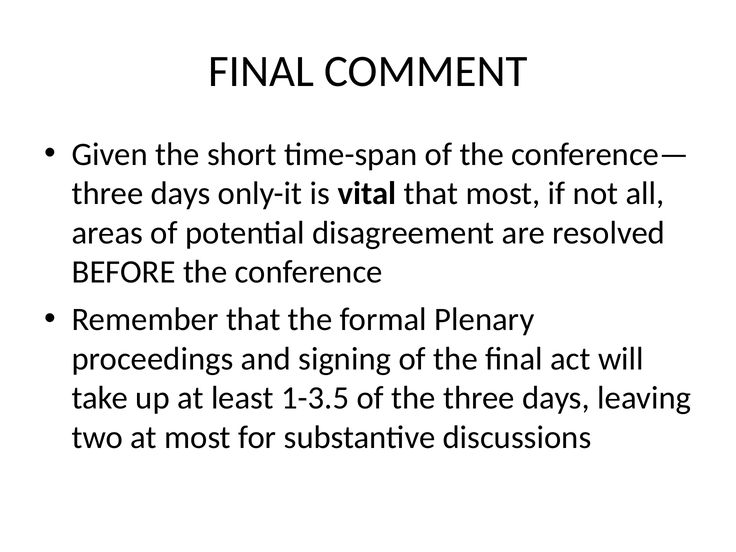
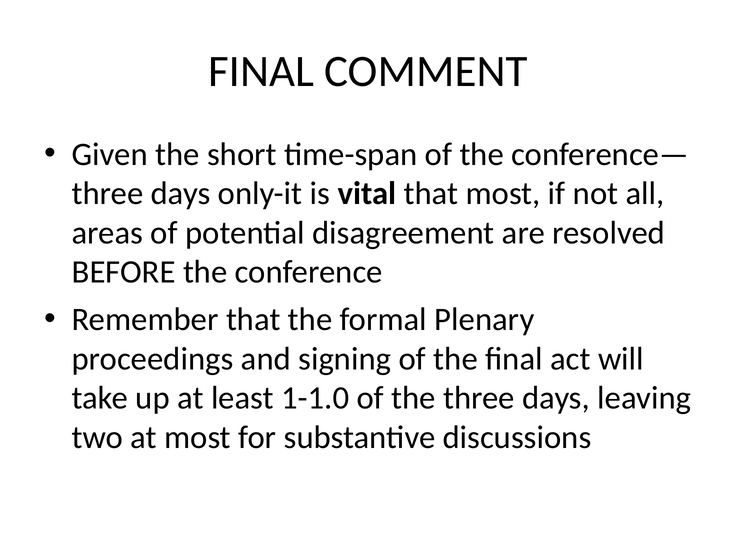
1-3.5: 1-3.5 -> 1-1.0
